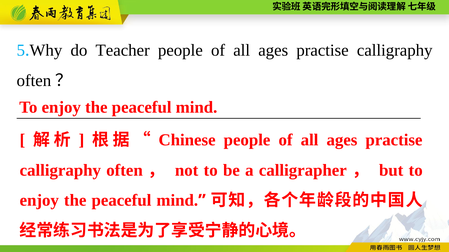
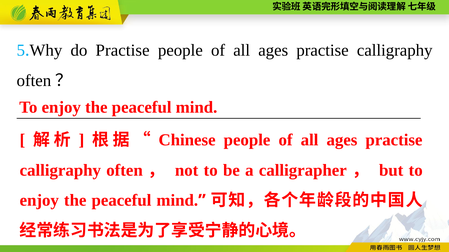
do Teacher: Teacher -> Practise
